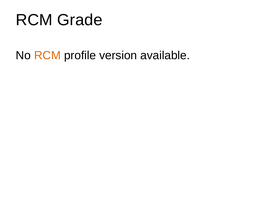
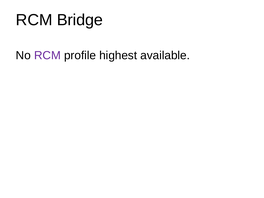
Grade: Grade -> Bridge
RCM at (47, 55) colour: orange -> purple
version: version -> highest
